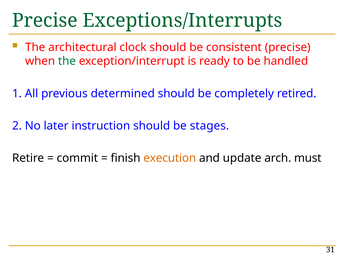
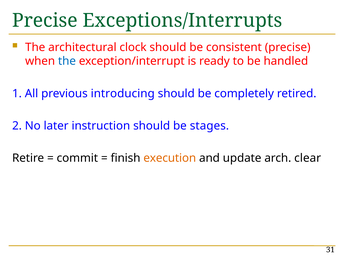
the at (67, 61) colour: green -> blue
determined: determined -> introducing
must: must -> clear
